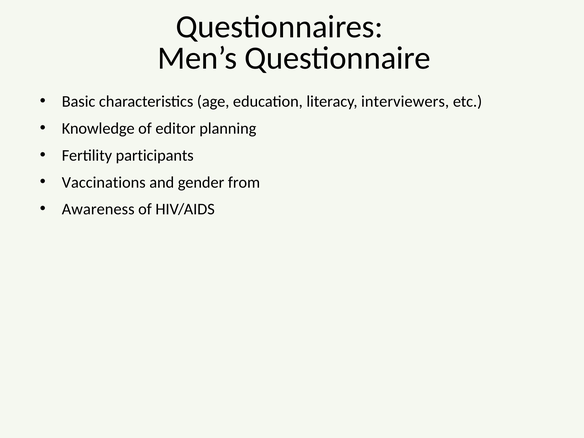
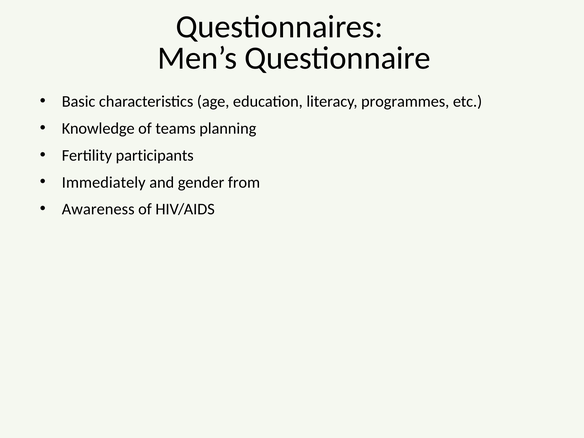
interviewers: interviewers -> programmes
editor: editor -> teams
Vaccinations: Vaccinations -> Immediately
